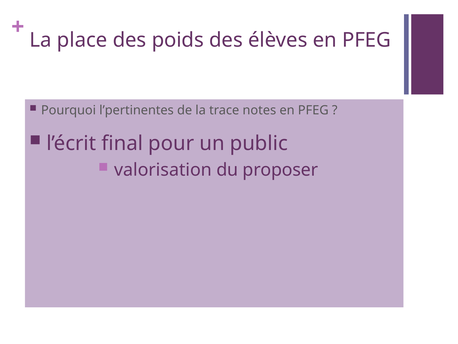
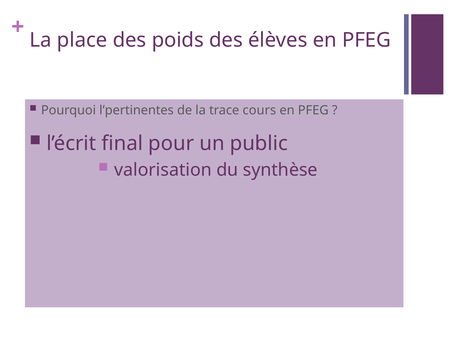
notes: notes -> cours
proposer: proposer -> synthèse
